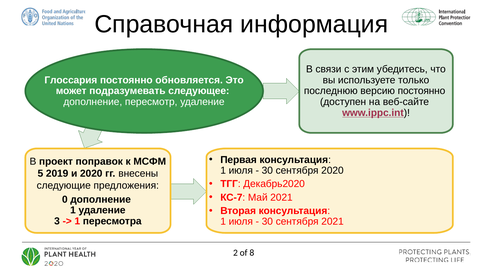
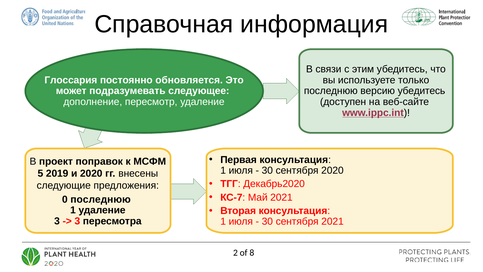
версию постоянно: постоянно -> убедитесь
0 дополнение: дополнение -> последнюю
1 at (77, 221): 1 -> 3
